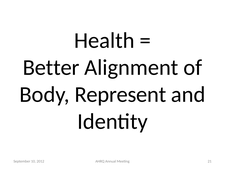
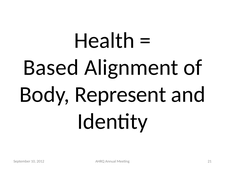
Better: Better -> Based
